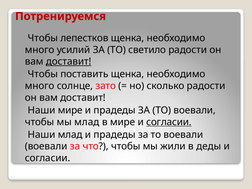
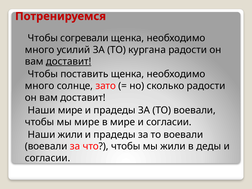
лепестков: лепестков -> согревали
светило: светило -> кургана
мы млад: млад -> мире
согласии at (169, 122) underline: present -> none
Наши млад: млад -> жили
